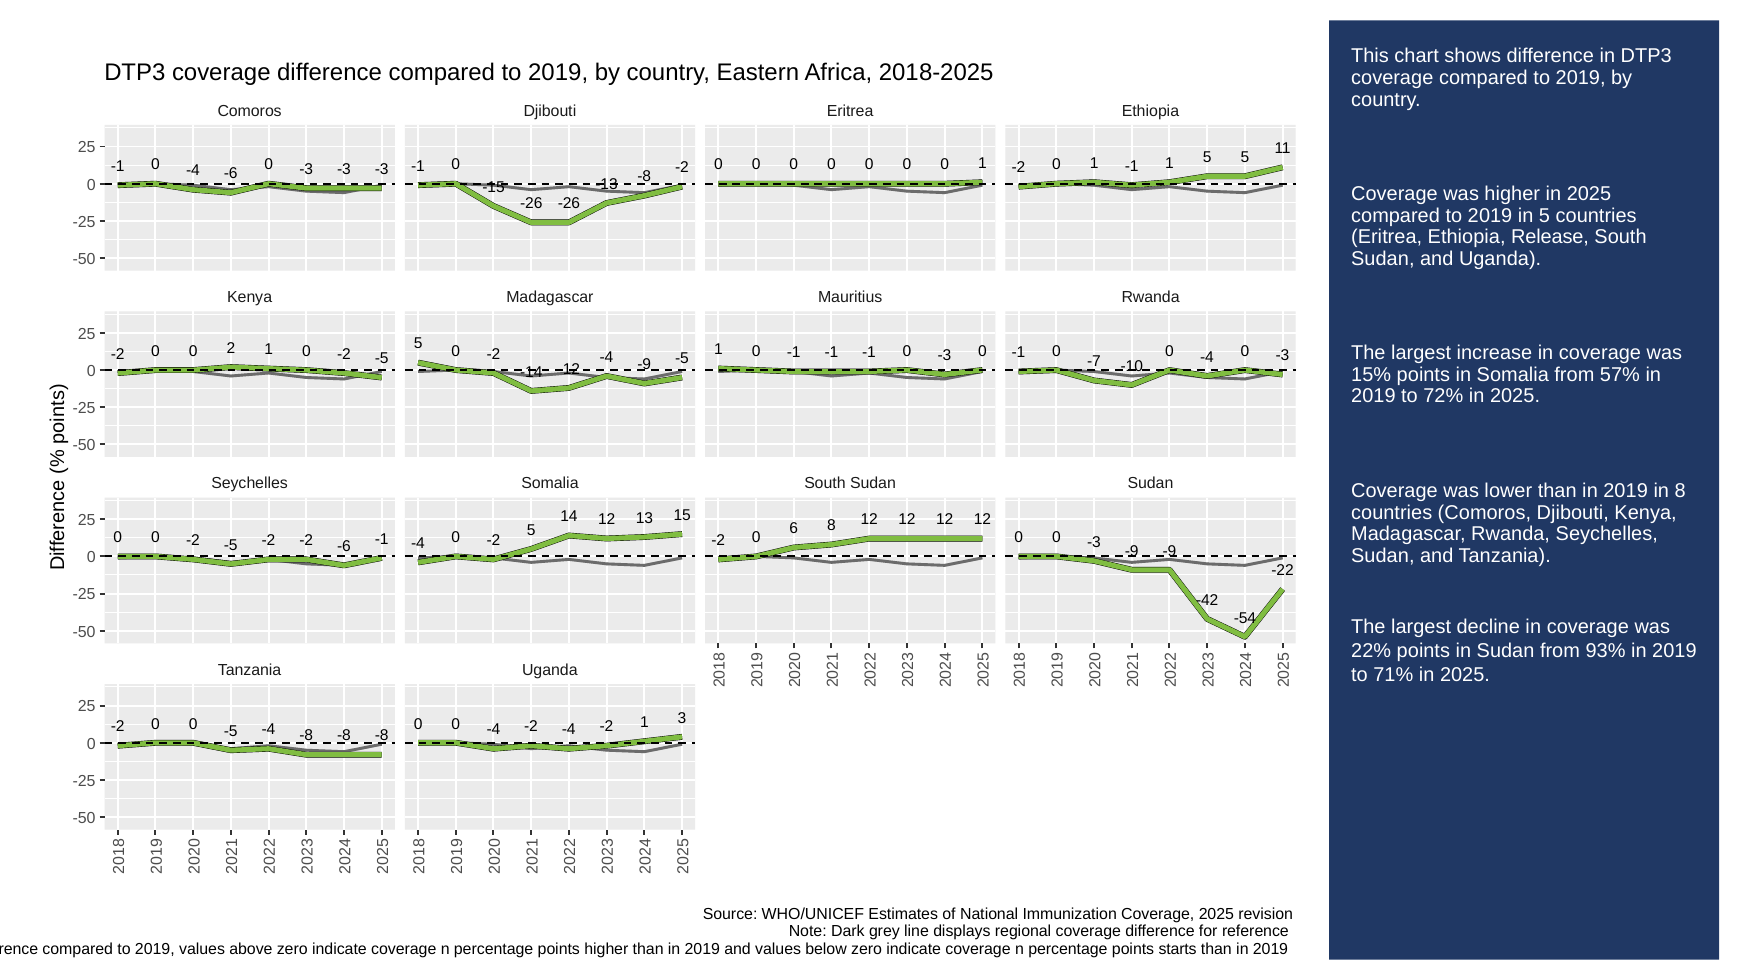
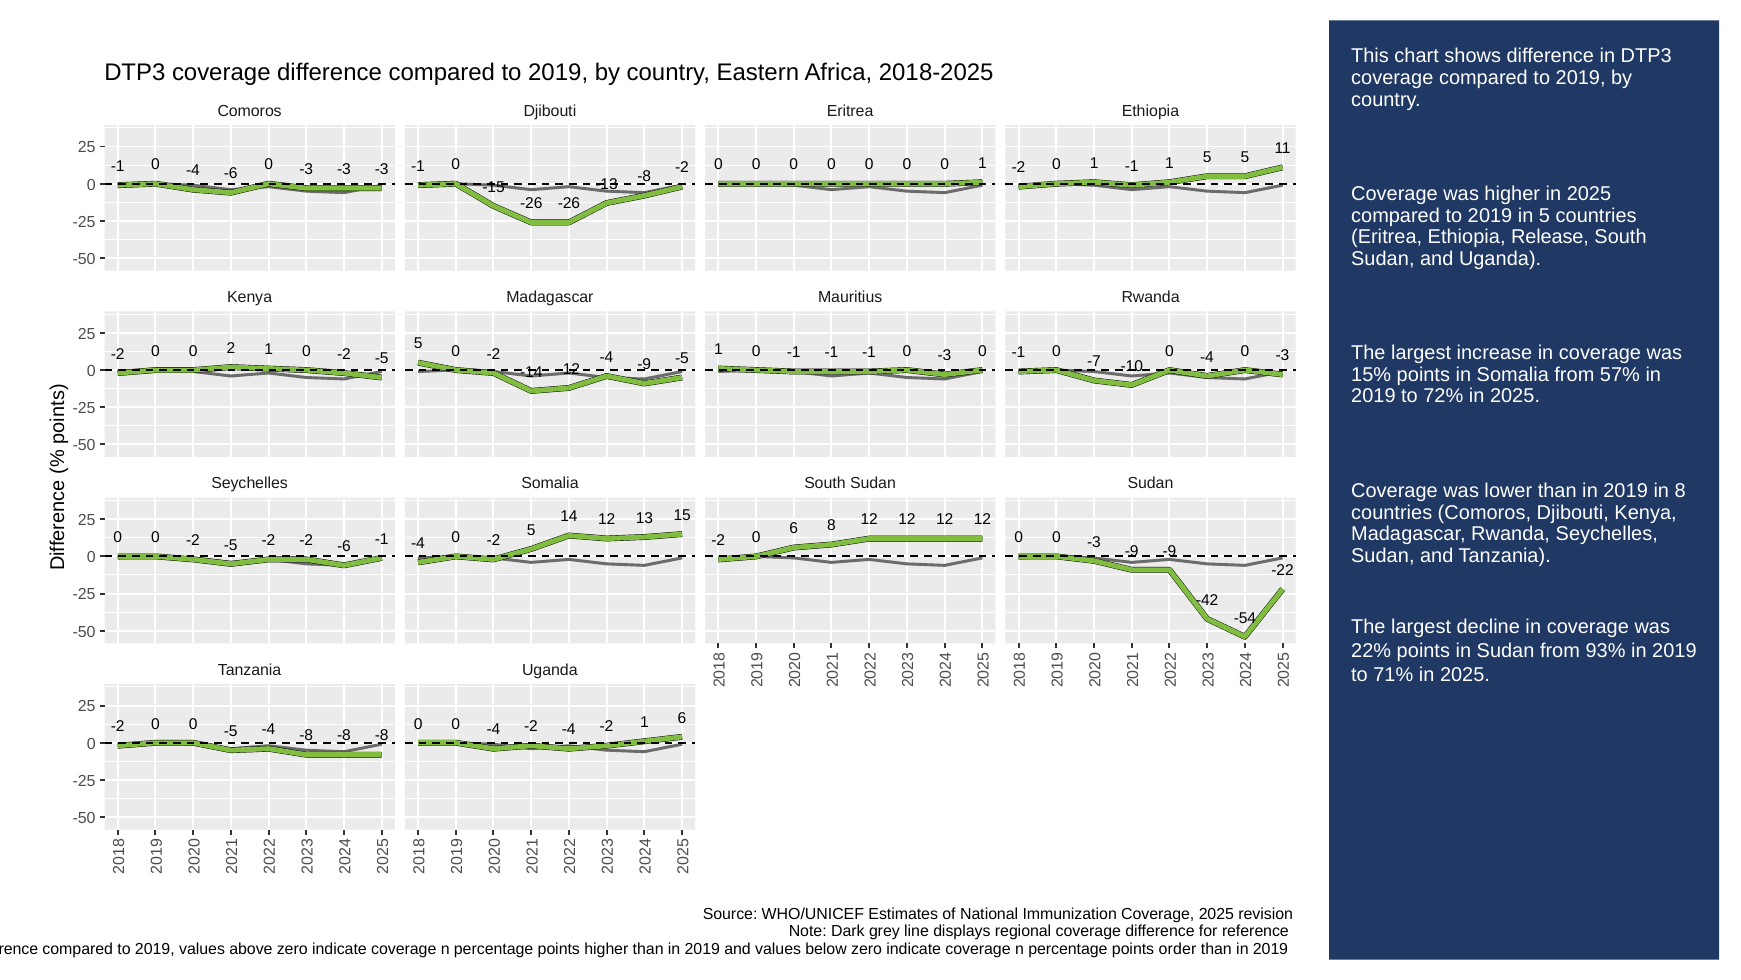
1 3: 3 -> 6
starts: starts -> order
